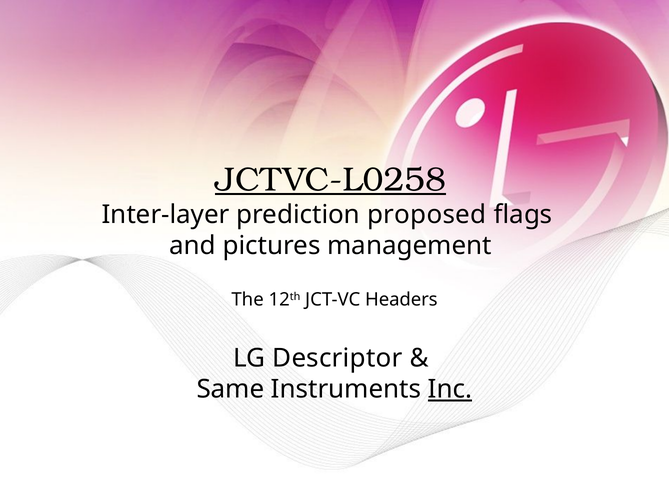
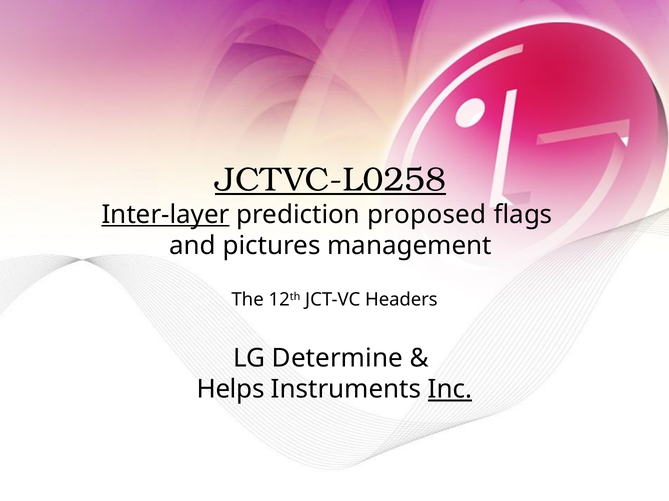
Inter-layer underline: none -> present
Descriptor: Descriptor -> Determine
Same: Same -> Helps
